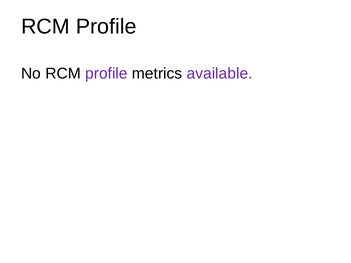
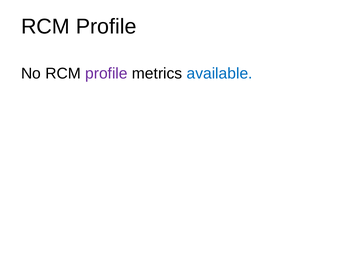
available colour: purple -> blue
